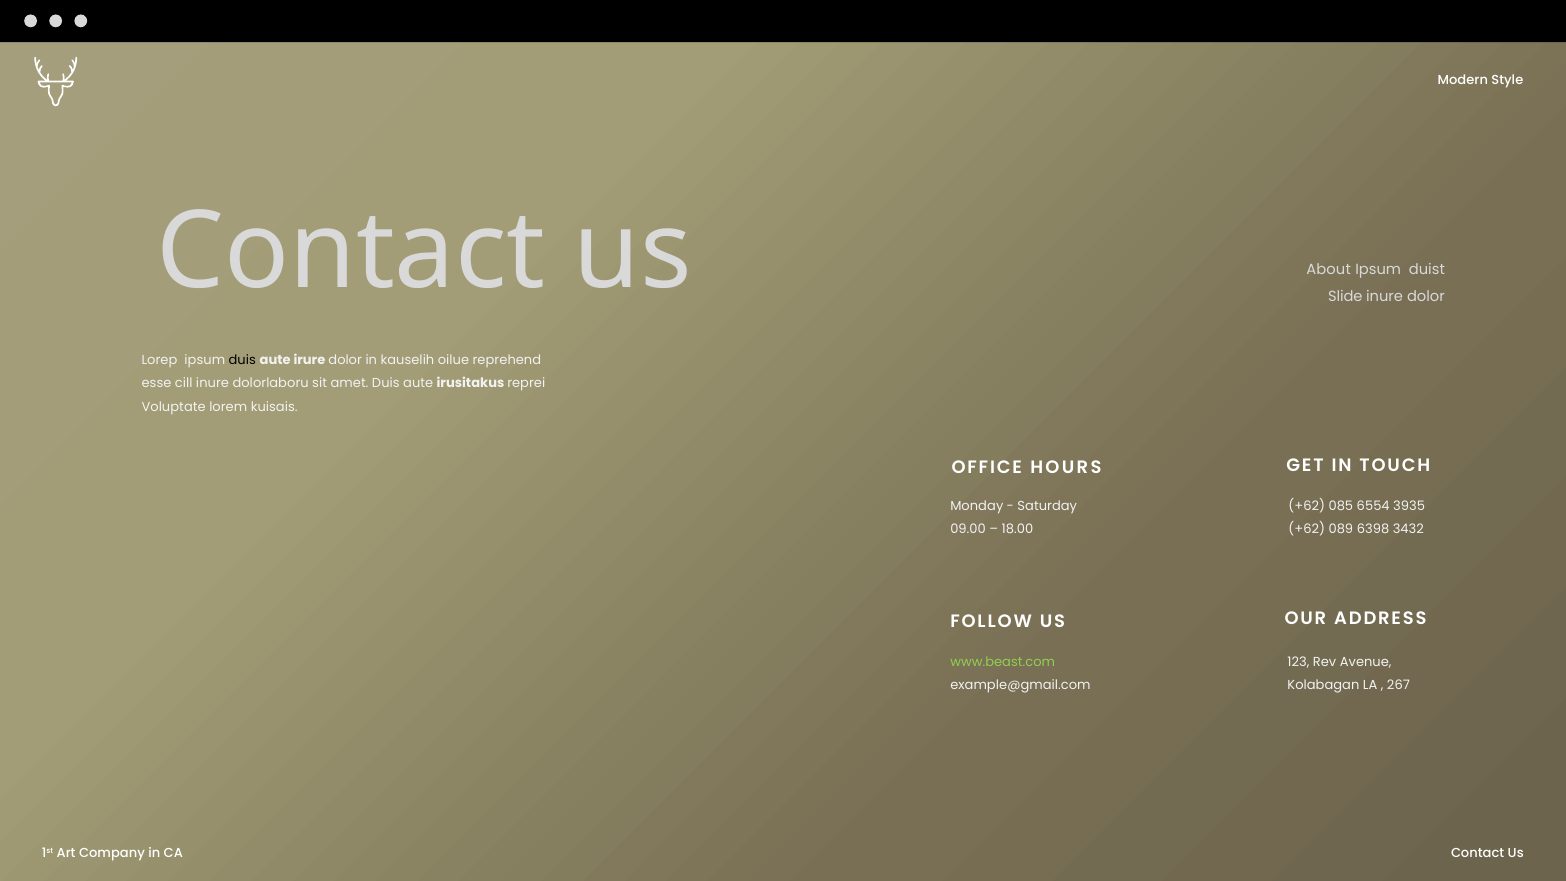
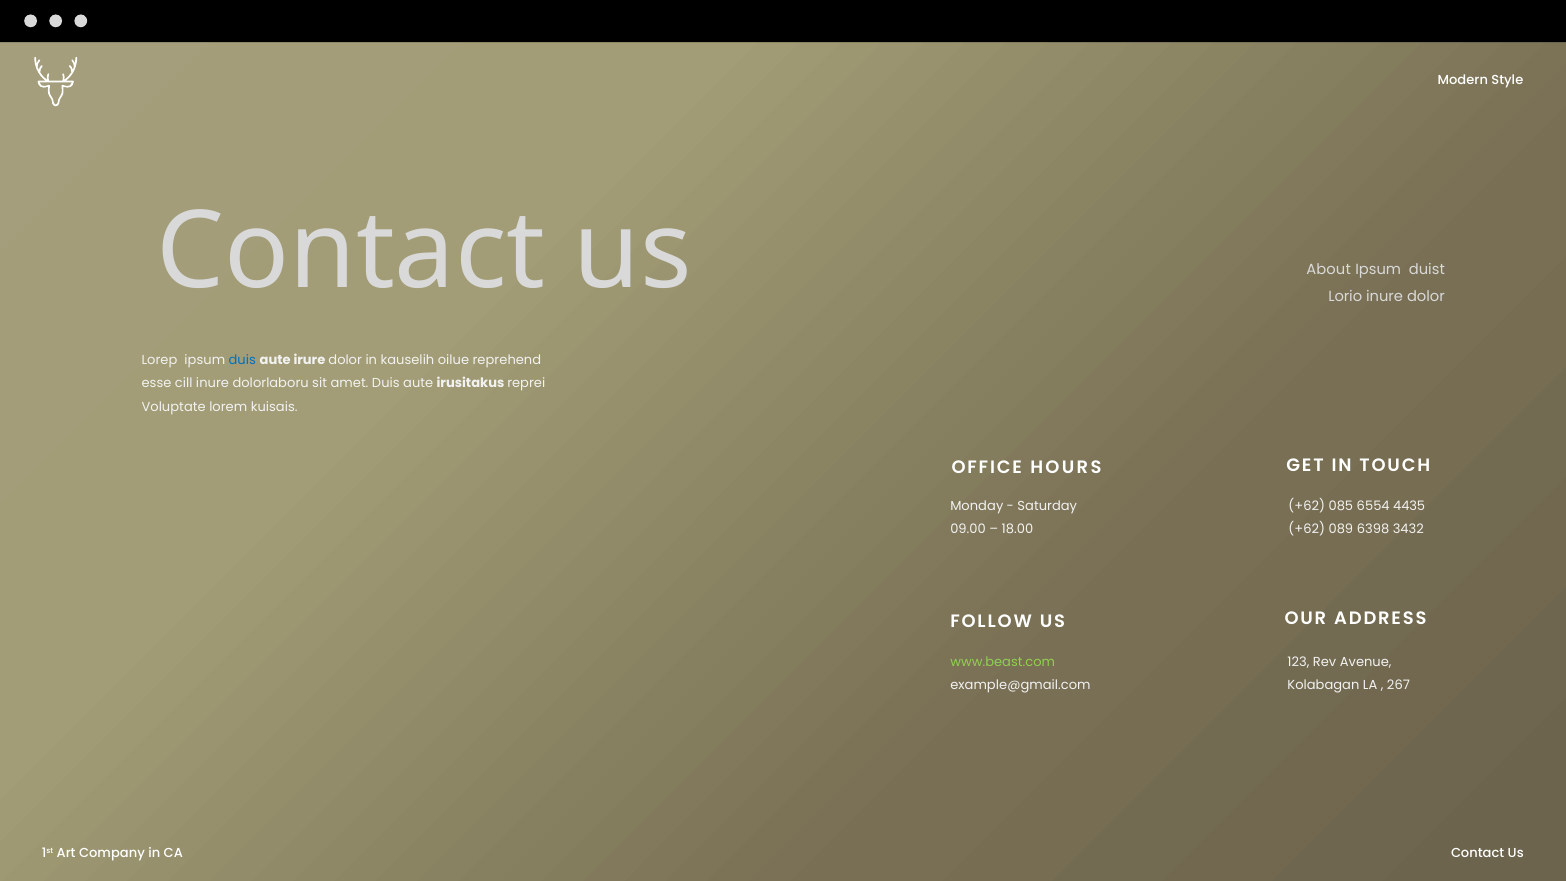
Slide: Slide -> Lorio
duis at (242, 360) colour: black -> blue
3935: 3935 -> 4435
